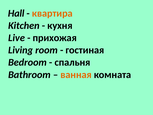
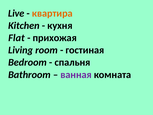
Hall: Hall -> Live
Live: Live -> Flat
ванная colour: orange -> purple
